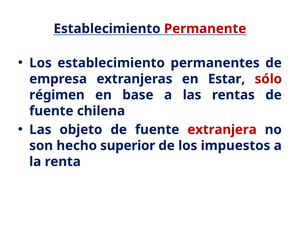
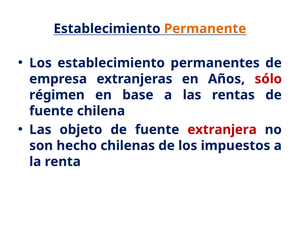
Permanente colour: red -> orange
Estar: Estar -> Años
superior: superior -> chilenas
